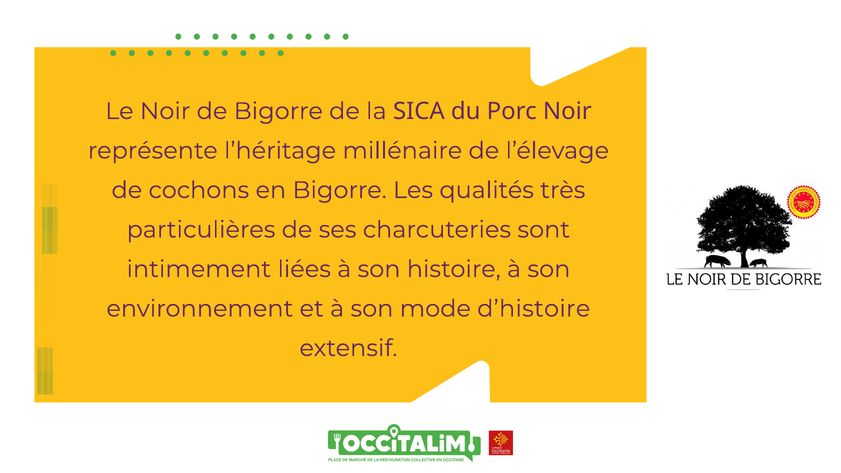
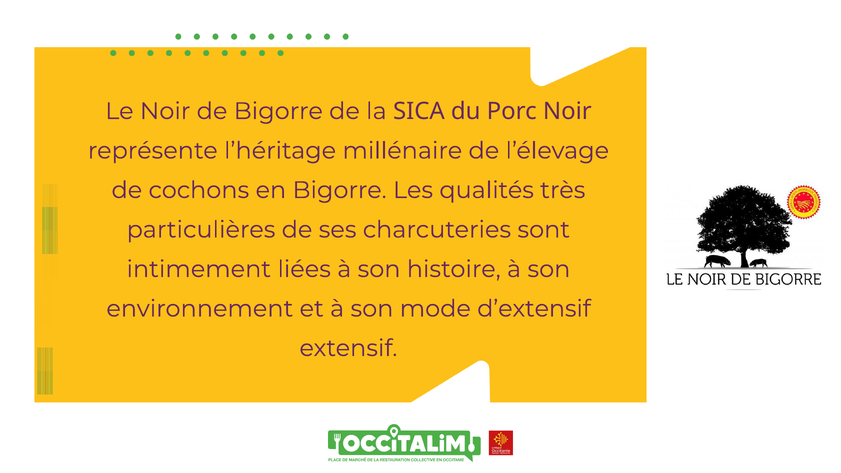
d’histoire: d’histoire -> d’extensif
